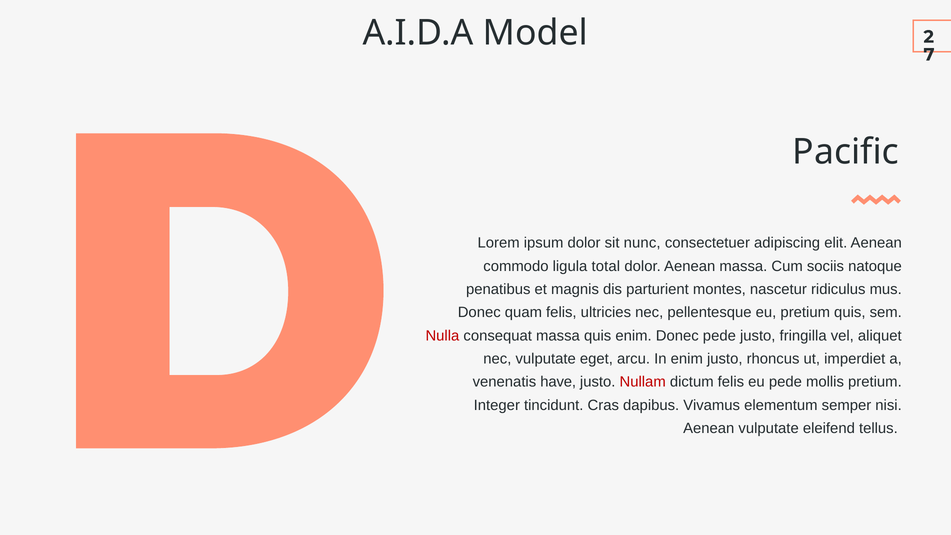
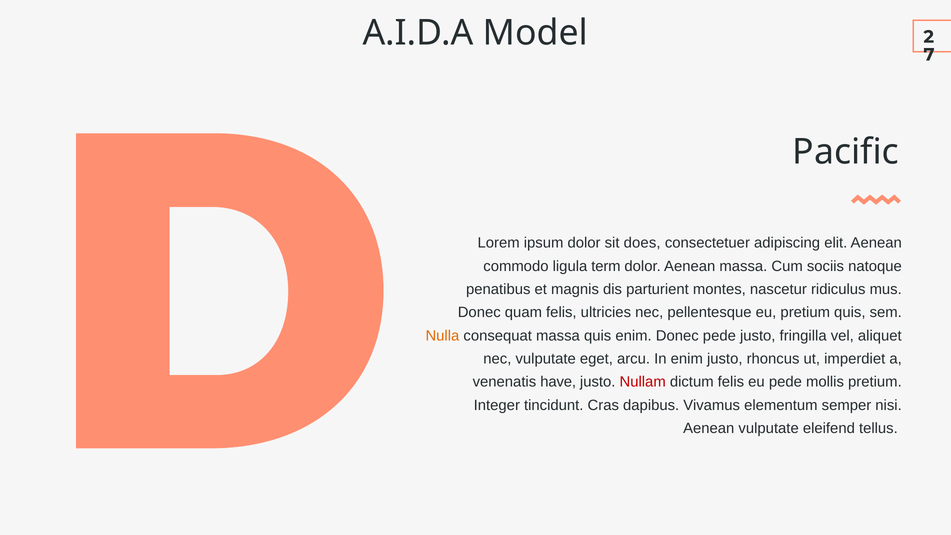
nunc: nunc -> does
total: total -> term
Nulla colour: red -> orange
